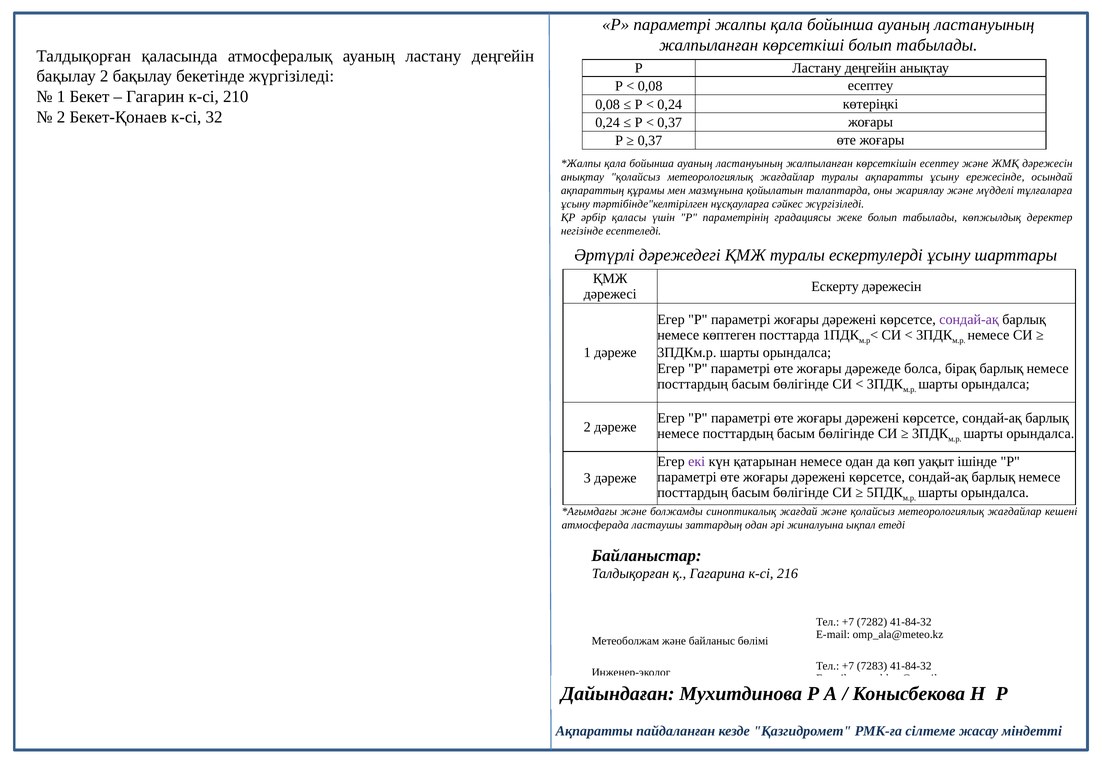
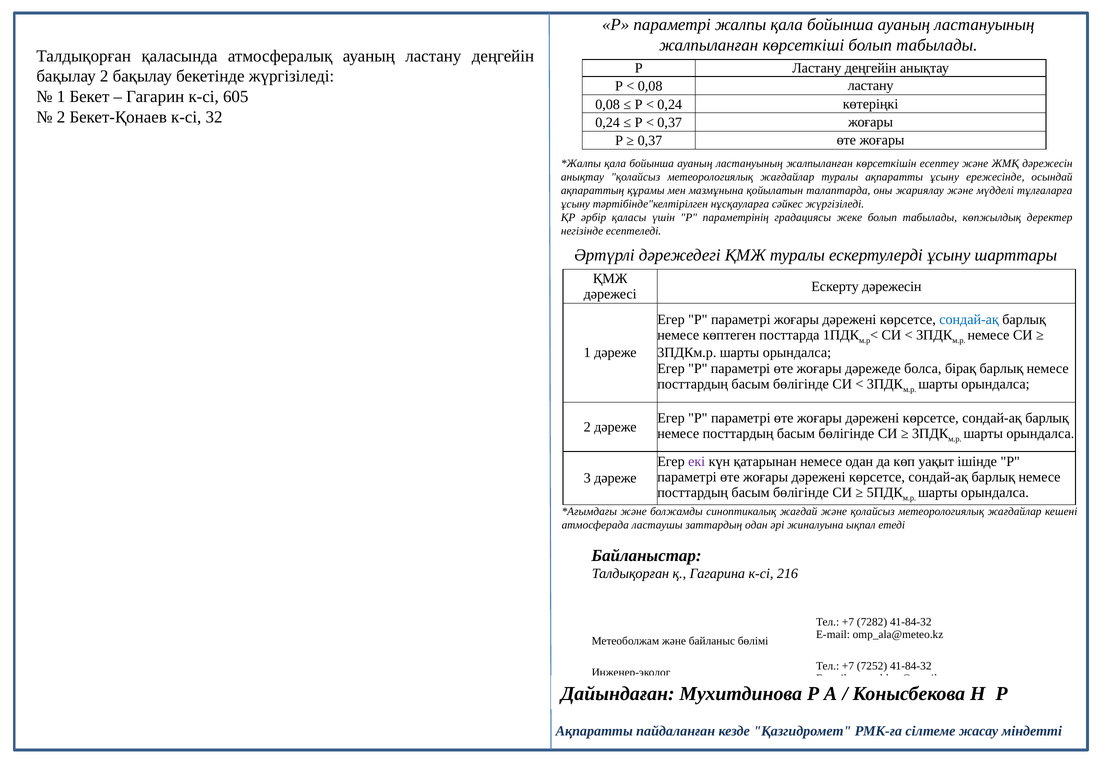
0,08 есептеу: есептеу -> ластану
210: 210 -> 605
сондай-ақ at (969, 319) colour: purple -> blue
7283: 7283 -> 7252
